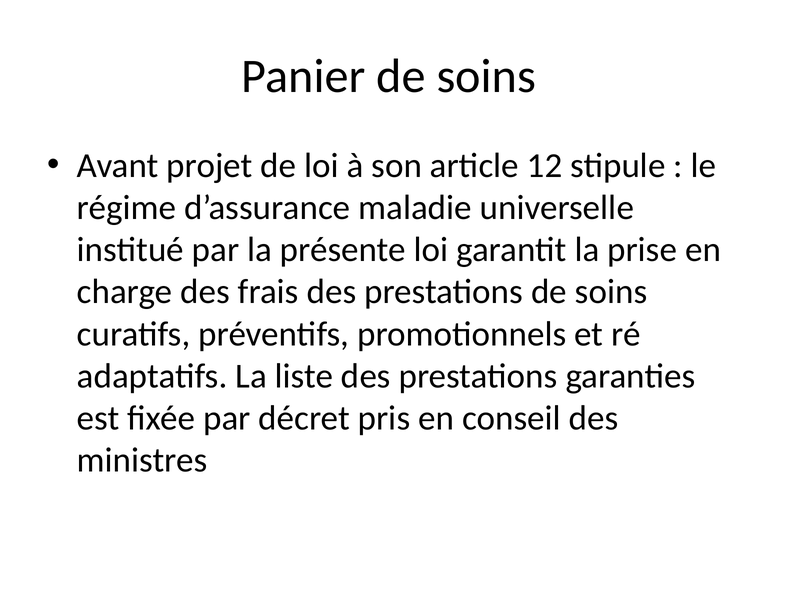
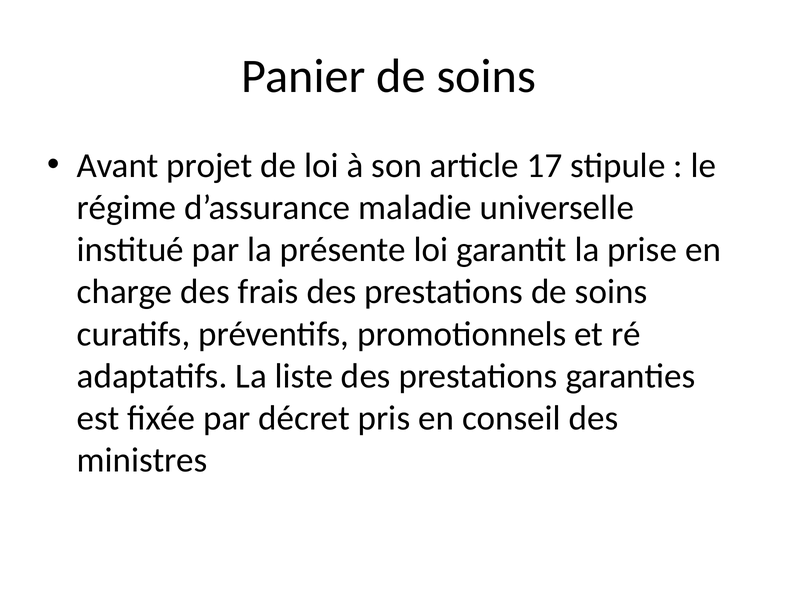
12: 12 -> 17
